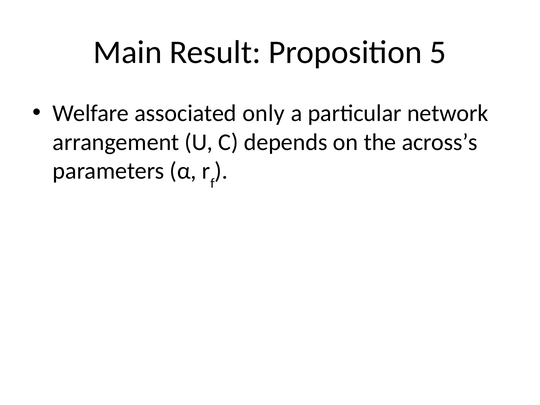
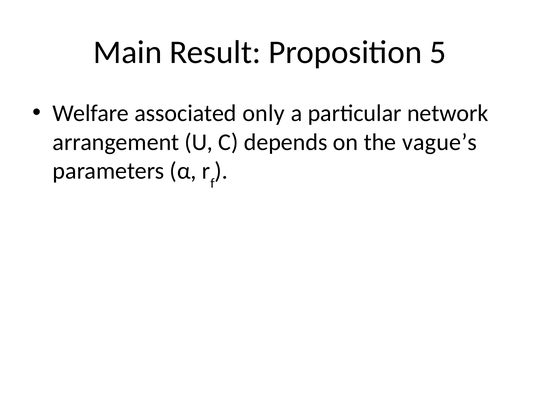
across’s: across’s -> vague’s
